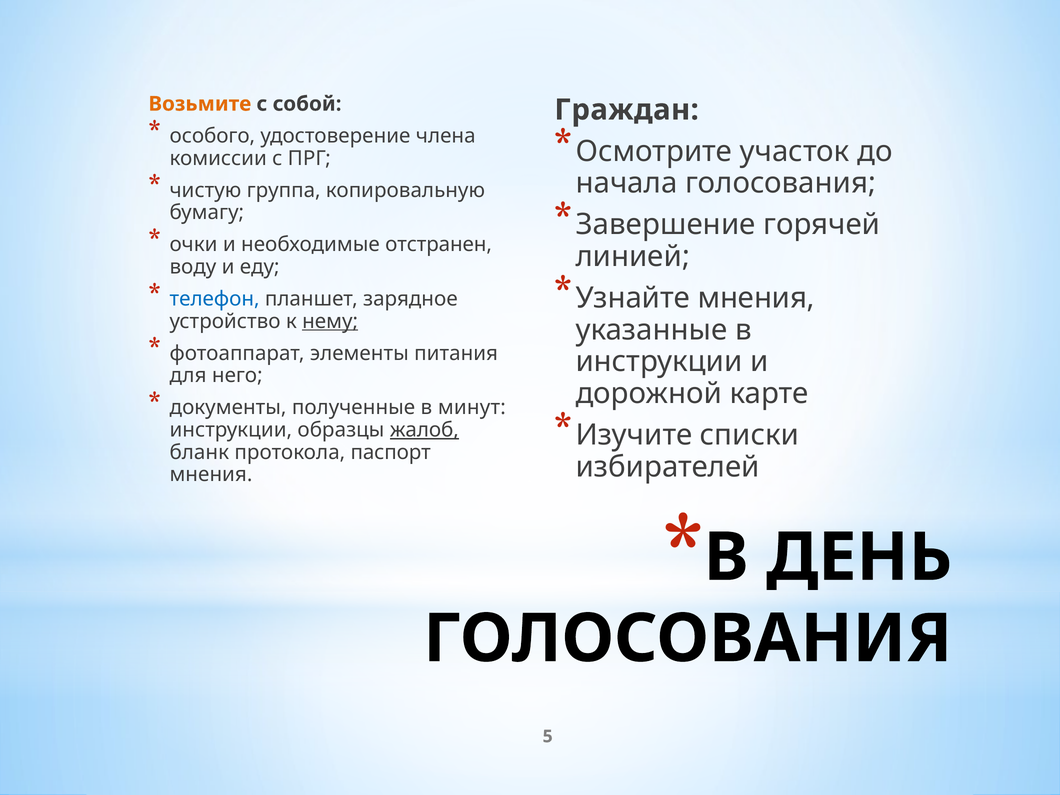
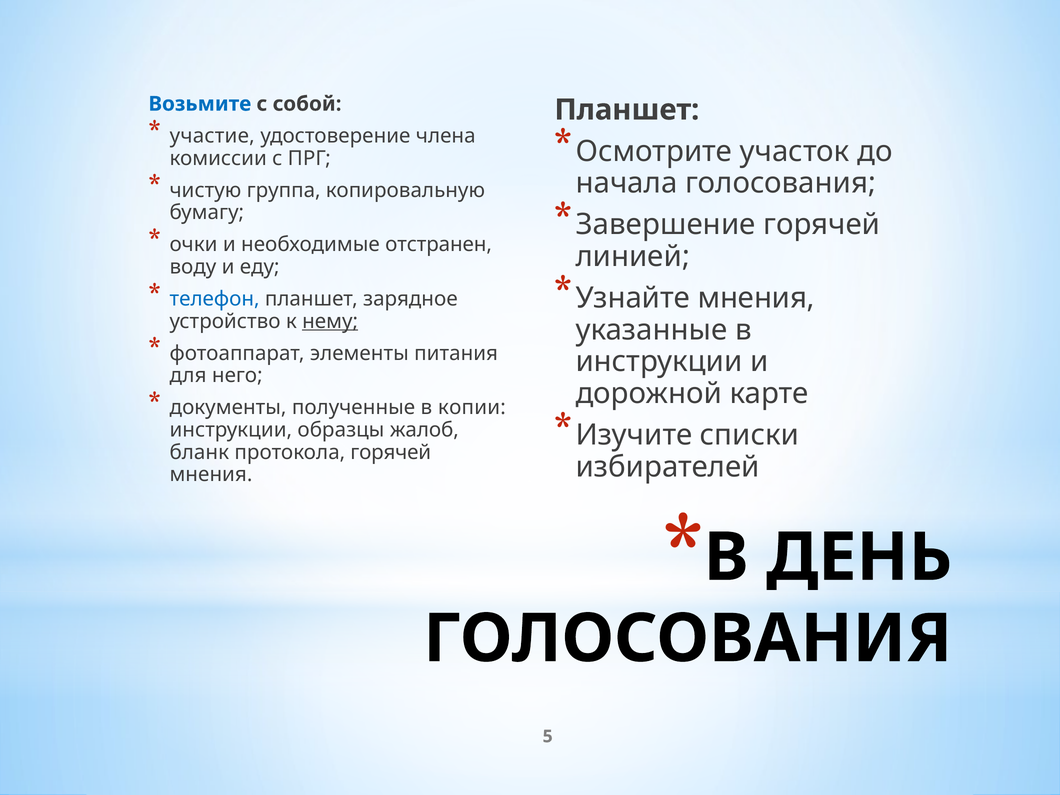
Возьмите colour: orange -> blue
Граждан at (627, 110): Граждан -> Планшет
особого: особого -> участие
минут: минут -> копии
жалоб underline: present -> none
протокола паспорт: паспорт -> горячей
